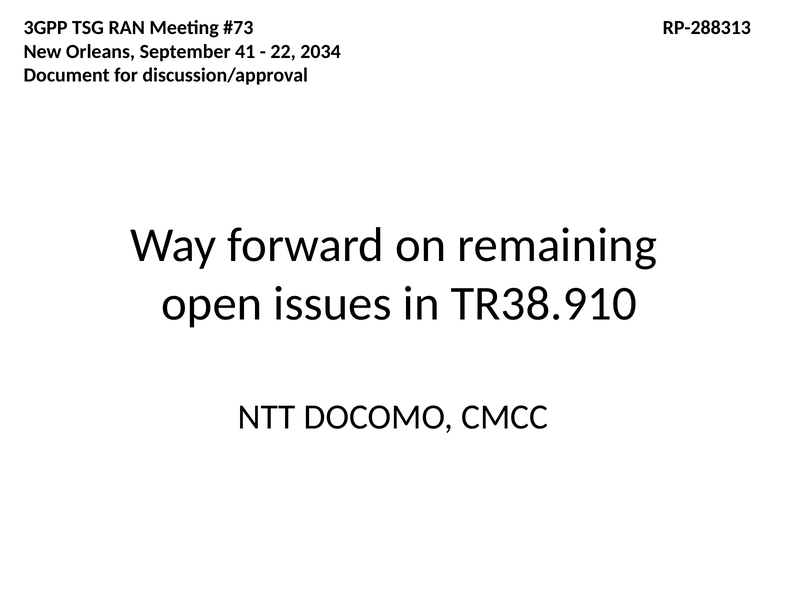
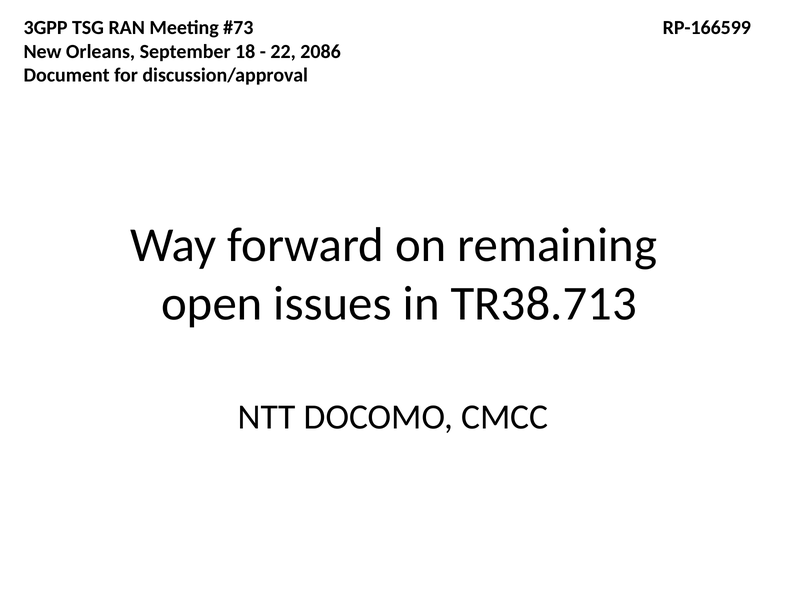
RP-288313: RP-288313 -> RP-166599
41: 41 -> 18
2034: 2034 -> 2086
TR38.910: TR38.910 -> TR38.713
